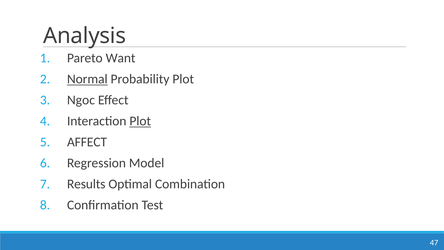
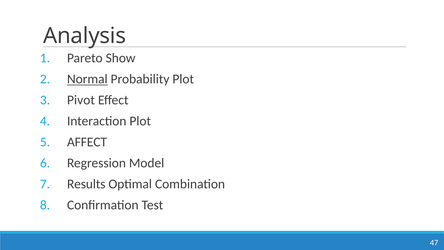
Want: Want -> Show
Ngoc: Ngoc -> Pivot
Plot at (140, 121) underline: present -> none
